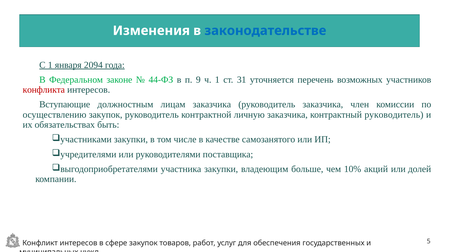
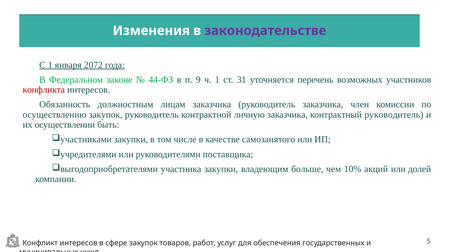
законодательстве colour: blue -> purple
2094: 2094 -> 2072
Вступающие: Вступающие -> Обязанность
обязательствах: обязательствах -> осуществлении
